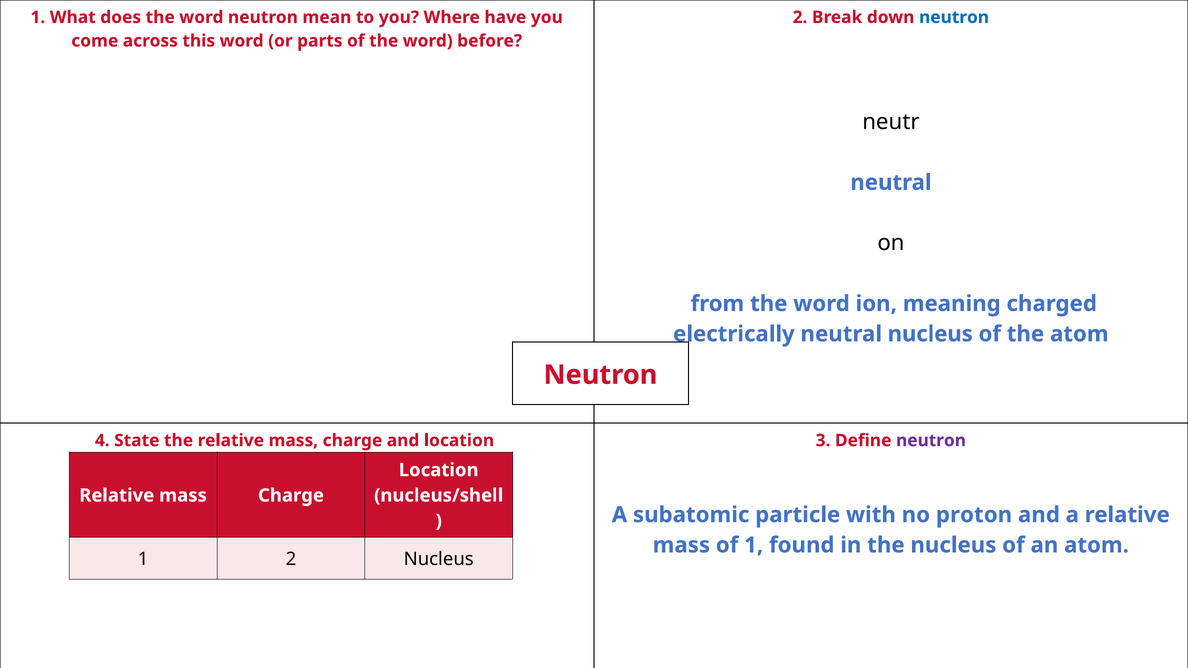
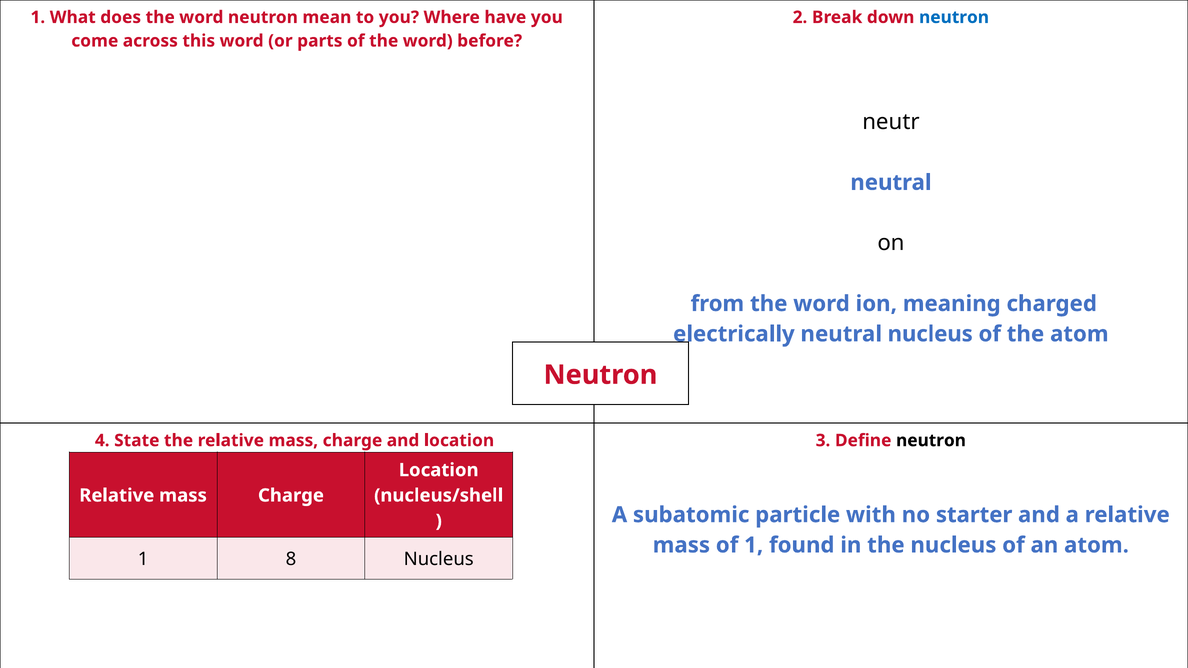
neutron at (931, 441) colour: purple -> black
proton: proton -> starter
1 2: 2 -> 8
